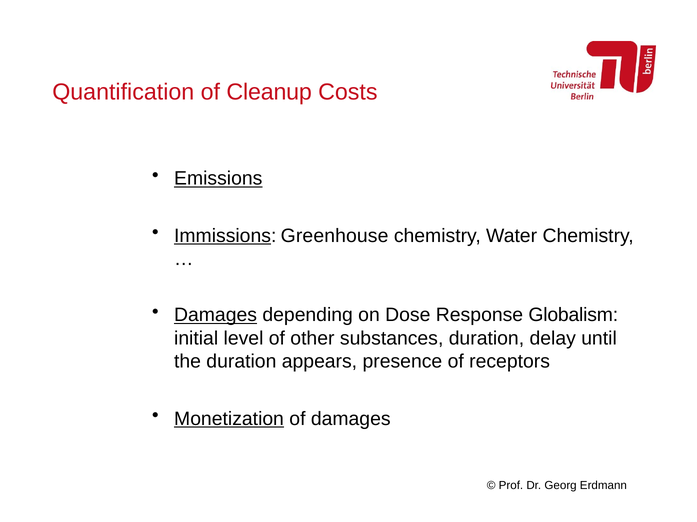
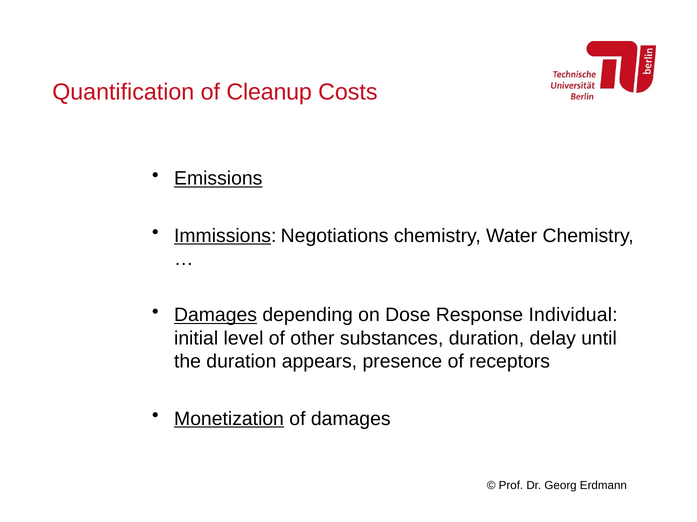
Greenhouse: Greenhouse -> Negotiations
Globalism: Globalism -> Individual
